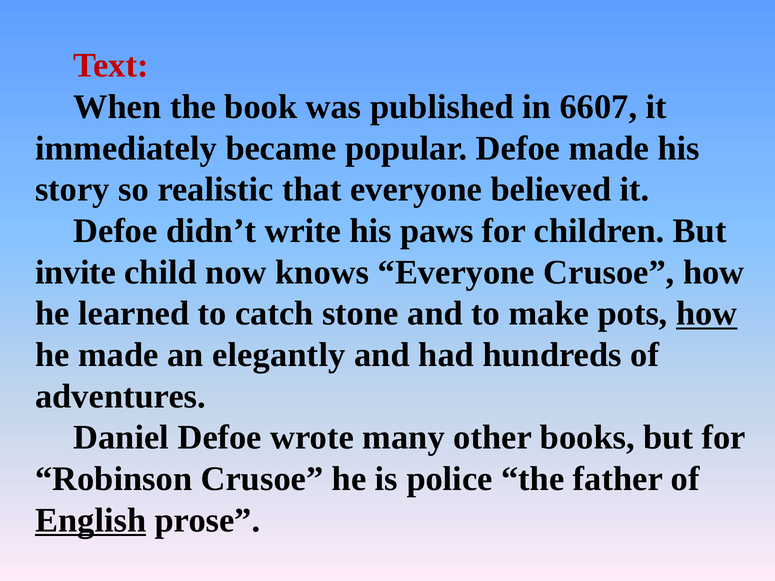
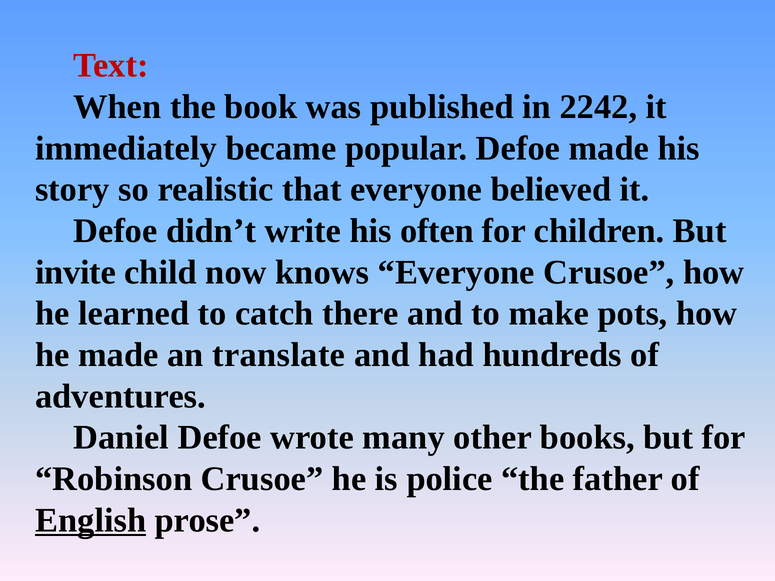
6607: 6607 -> 2242
paws: paws -> often
stone: stone -> there
how at (707, 314) underline: present -> none
elegantly: elegantly -> translate
